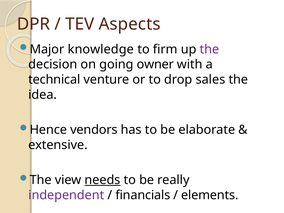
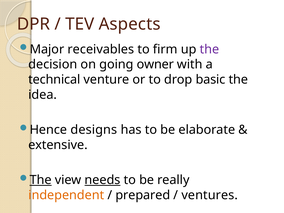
knowledge: knowledge -> receivables
sales: sales -> basic
vendors: vendors -> designs
The at (41, 180) underline: none -> present
independent colour: purple -> orange
financials: financials -> prepared
elements: elements -> ventures
